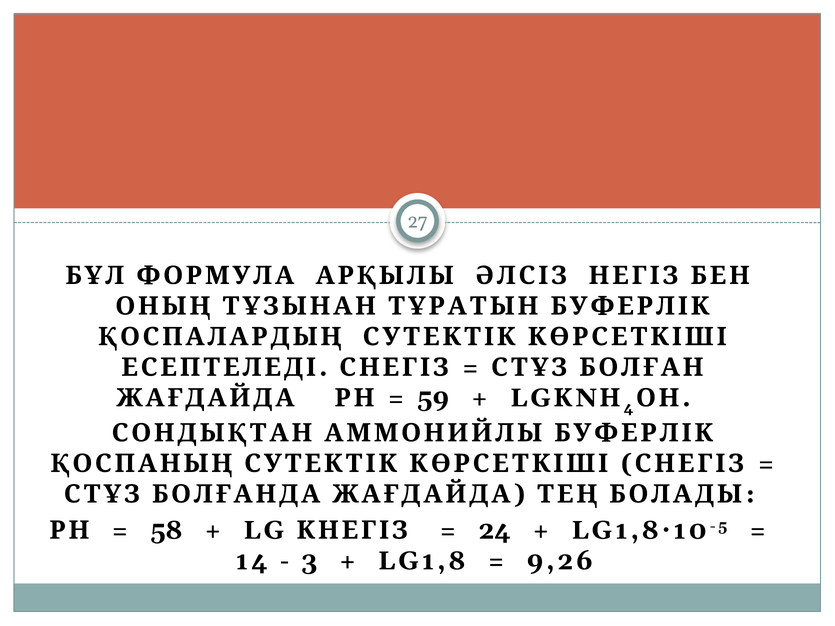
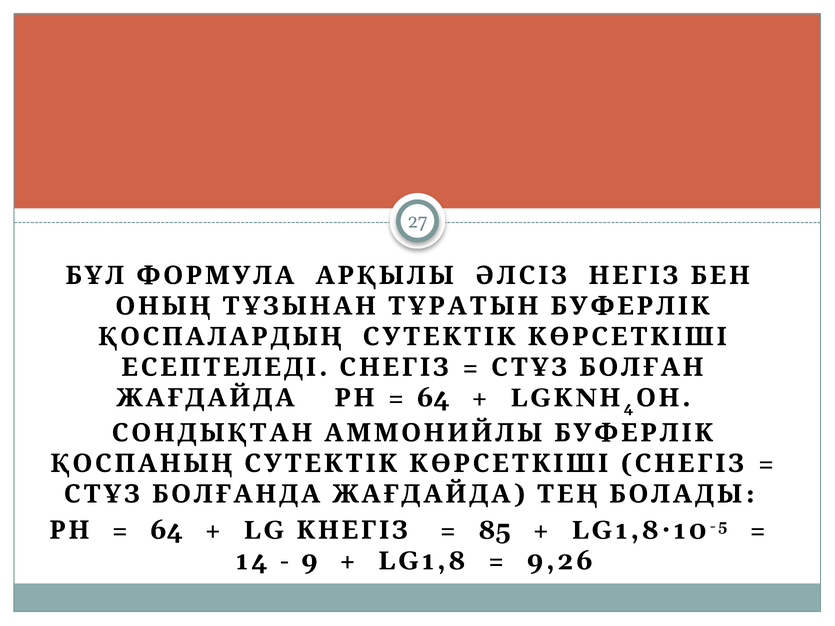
59 at (433, 398): 59 -> 64
58 at (166, 530): 58 -> 64
24: 24 -> 85
3: 3 -> 9
